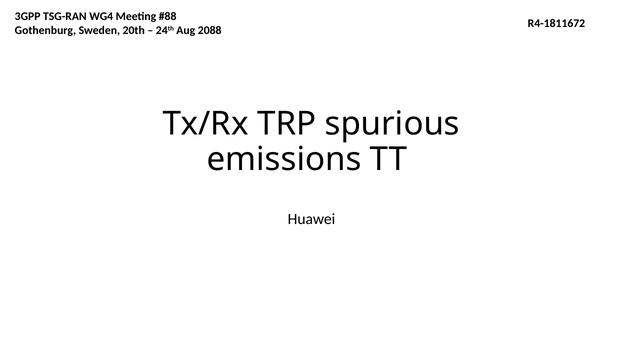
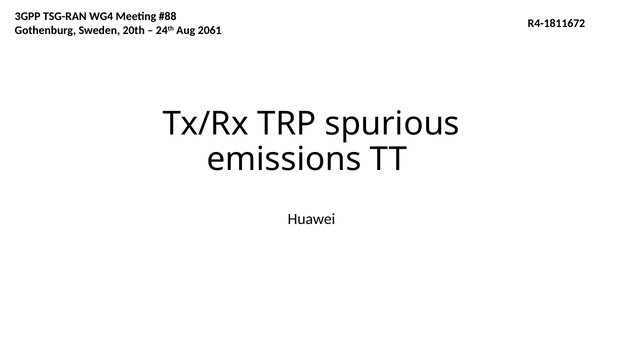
2088: 2088 -> 2061
